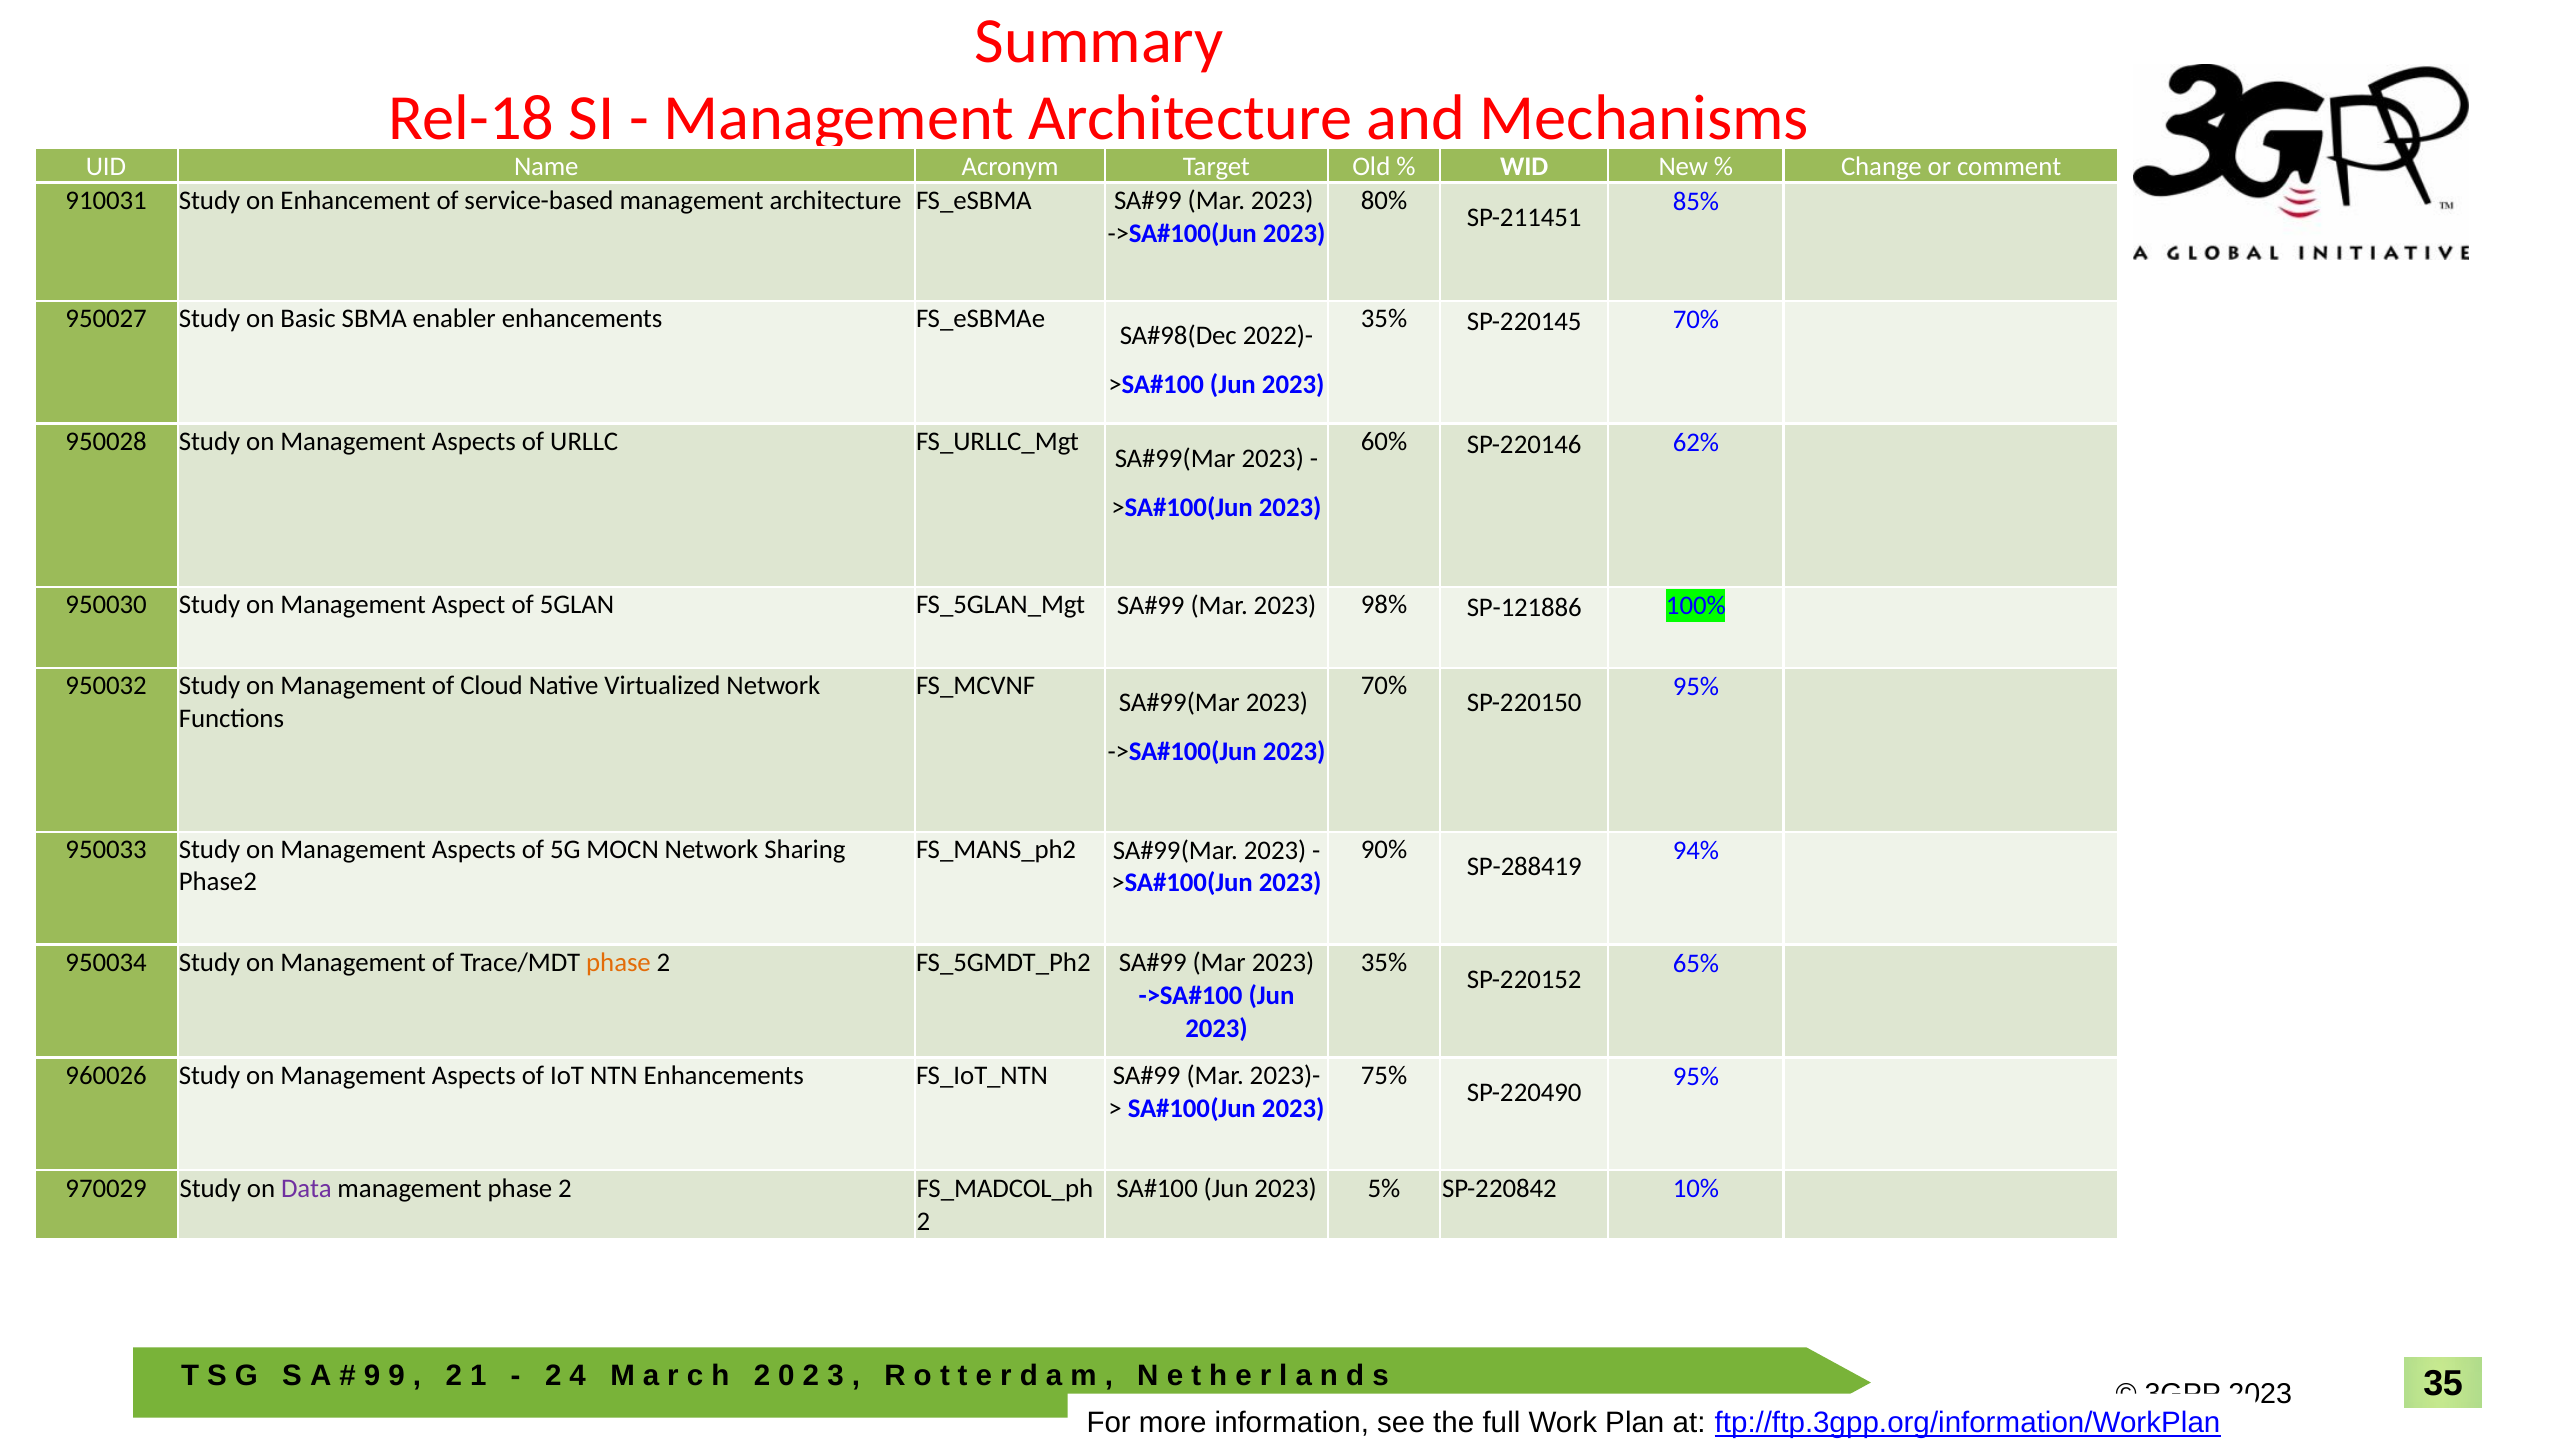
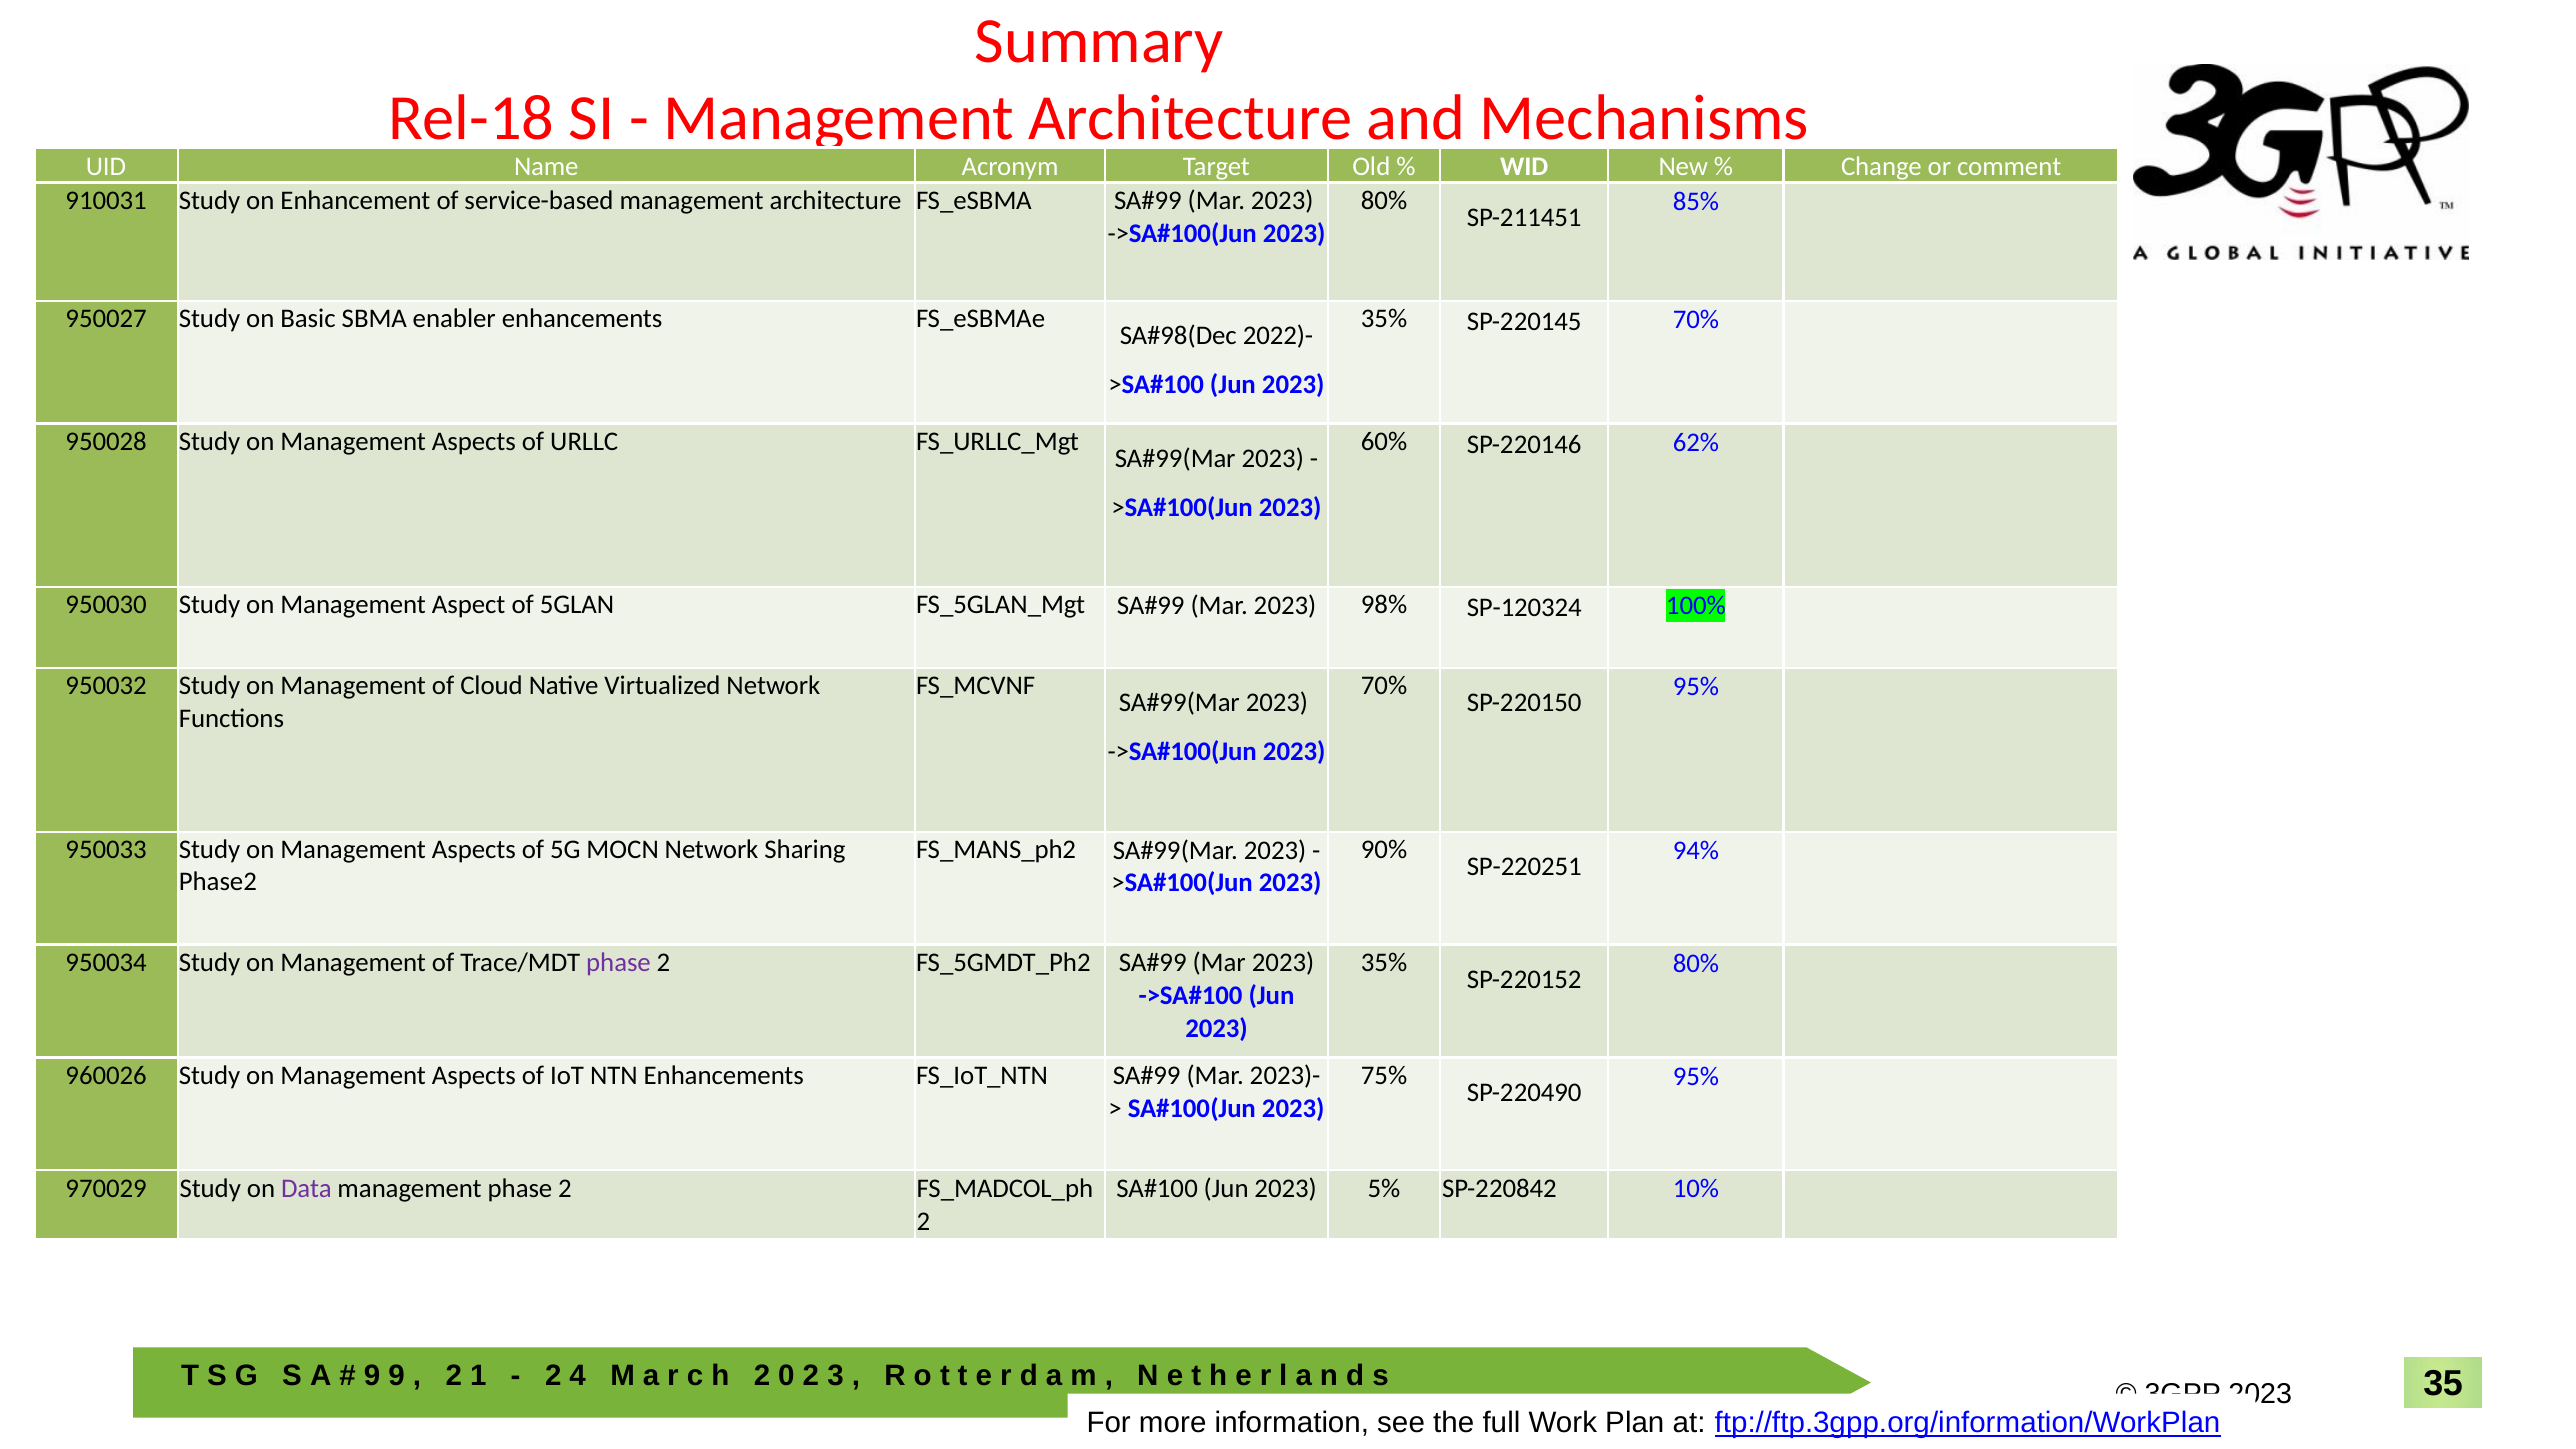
SP-121886: SP-121886 -> SP-120324
SP-288419: SP-288419 -> SP-220251
phase at (619, 962) colour: orange -> purple
65% at (1696, 963): 65% -> 80%
